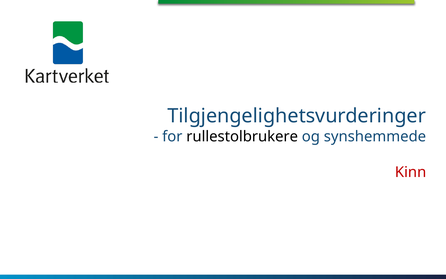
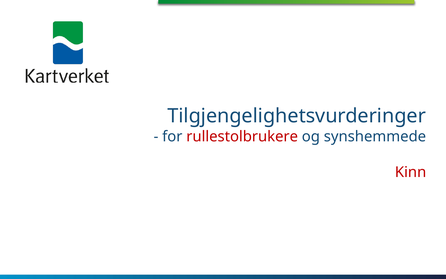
rullestolbrukere colour: black -> red
